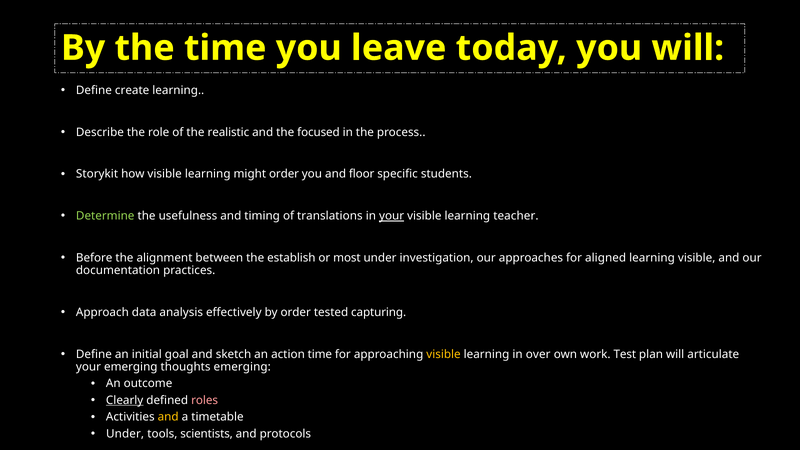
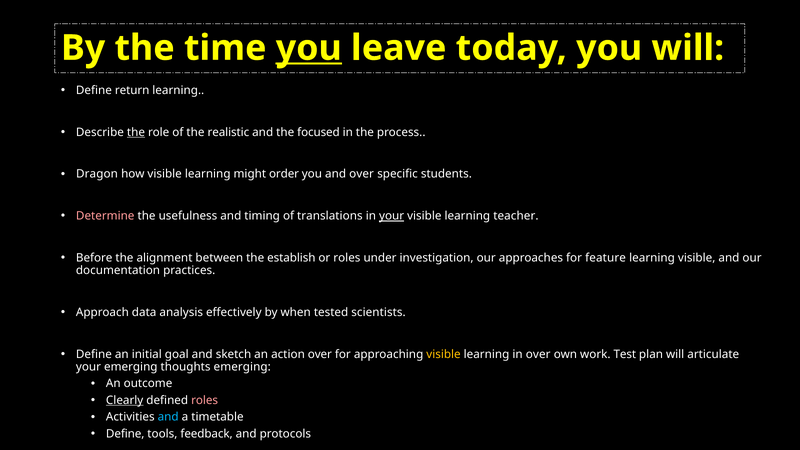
you at (309, 48) underline: none -> present
create: create -> return
the at (136, 132) underline: none -> present
Storykit: Storykit -> Dragon
and floor: floor -> over
Determine colour: light green -> pink
or most: most -> roles
aligned: aligned -> feature
by order: order -> when
capturing: capturing -> scientists
action time: time -> over
and at (168, 417) colour: yellow -> light blue
Under at (125, 434): Under -> Define
scientists: scientists -> feedback
